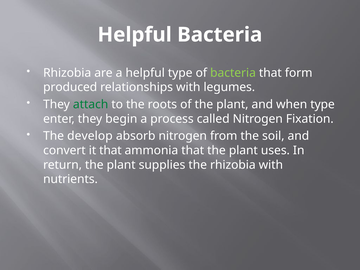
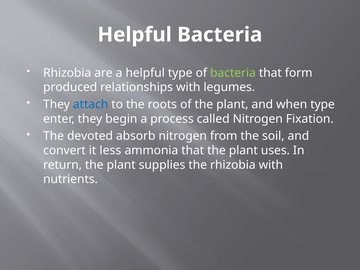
attach colour: green -> blue
develop: develop -> devoted
it that: that -> less
